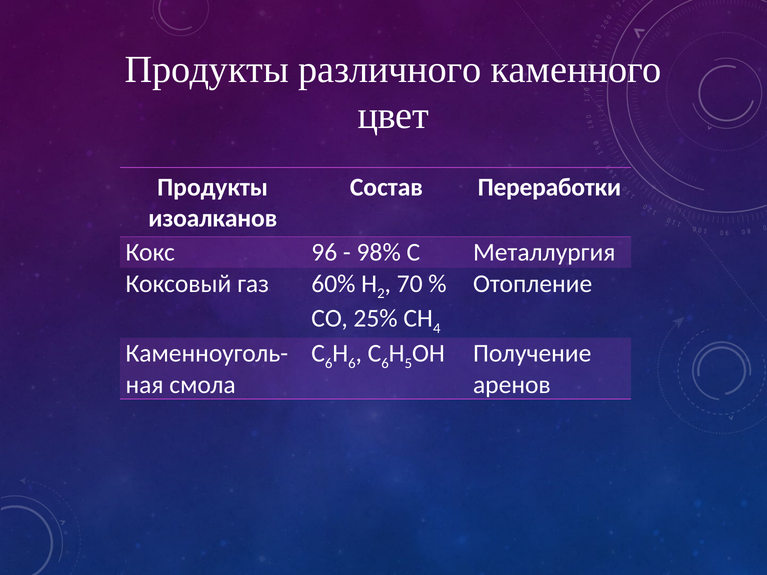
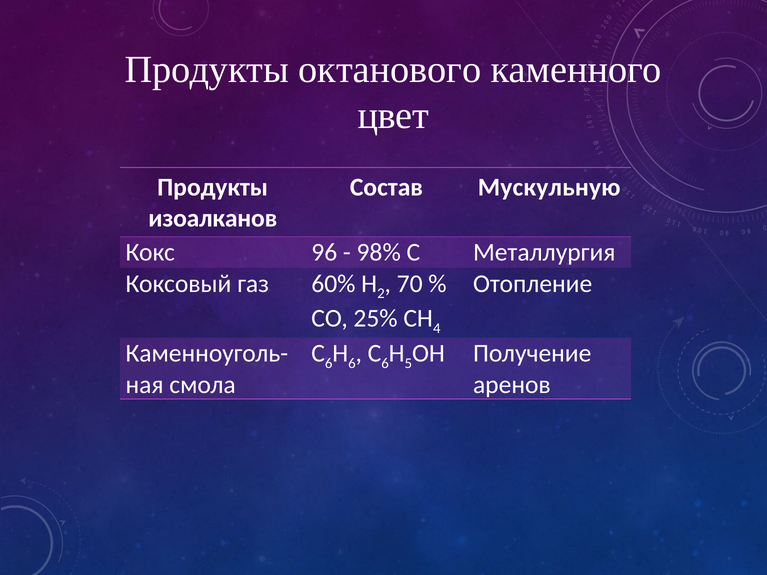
различного: различного -> октанового
Переработки: Переработки -> Мускульную
